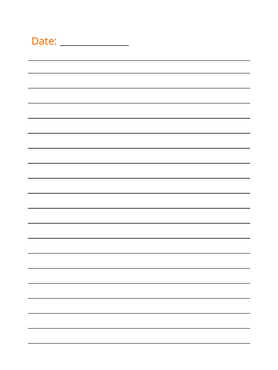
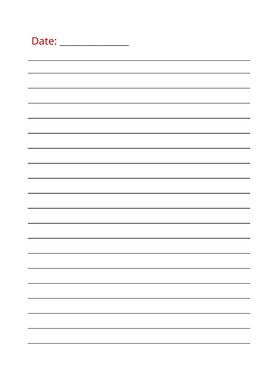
Date colour: orange -> red
